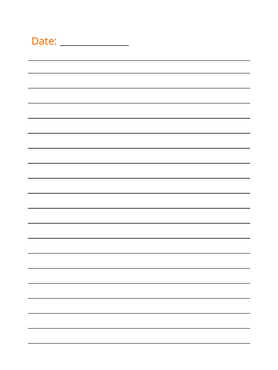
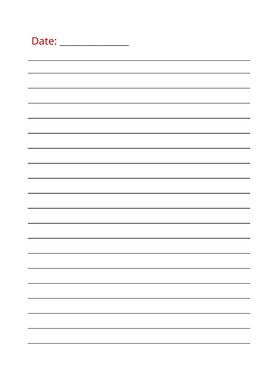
Date colour: orange -> red
